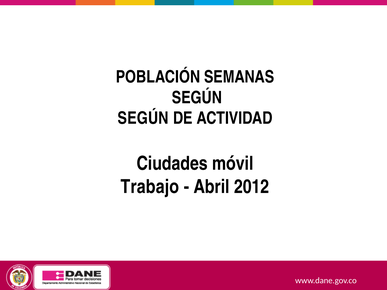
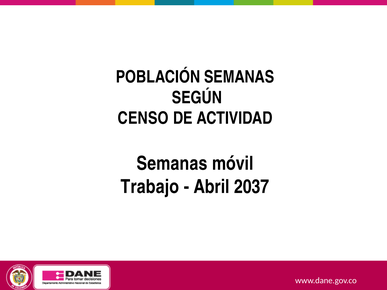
SEGÚN at (143, 118): SEGÚN -> CENSO
Ciudades at (172, 164): Ciudades -> Semanas
2012: 2012 -> 2037
